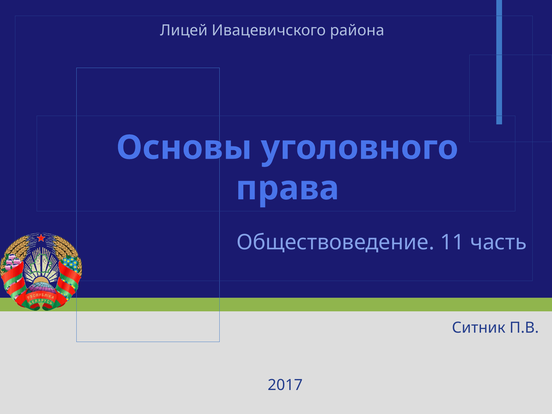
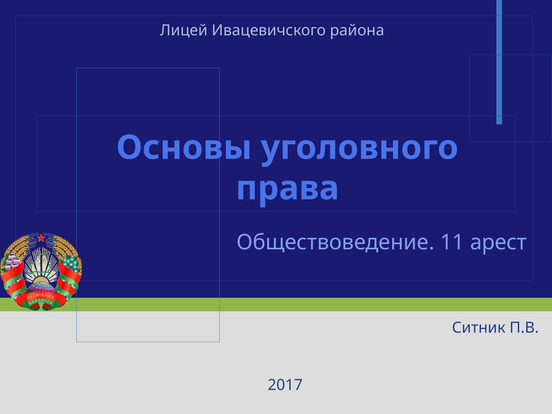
часть: часть -> арест
